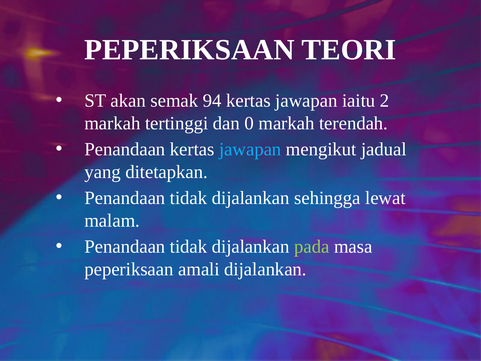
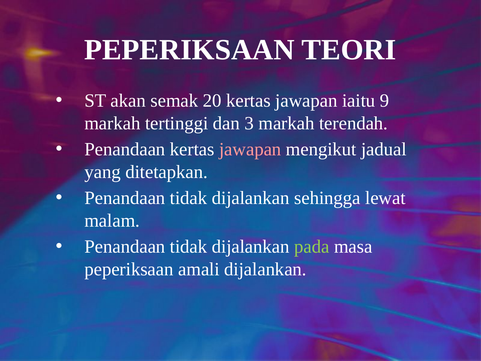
94: 94 -> 20
2: 2 -> 9
0: 0 -> 3
jawapan at (250, 149) colour: light blue -> pink
